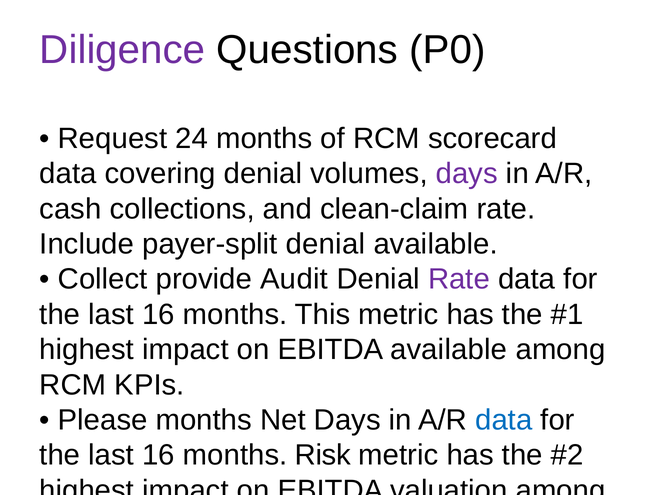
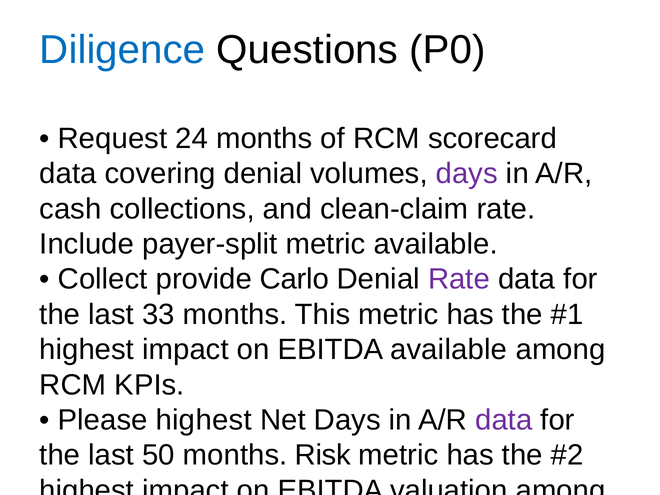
Diligence colour: purple -> blue
payer-split denial: denial -> metric
Audit: Audit -> Carlo
16 at (159, 314): 16 -> 33
Please months: months -> highest
data at (504, 420) colour: blue -> purple
16 at (159, 455): 16 -> 50
